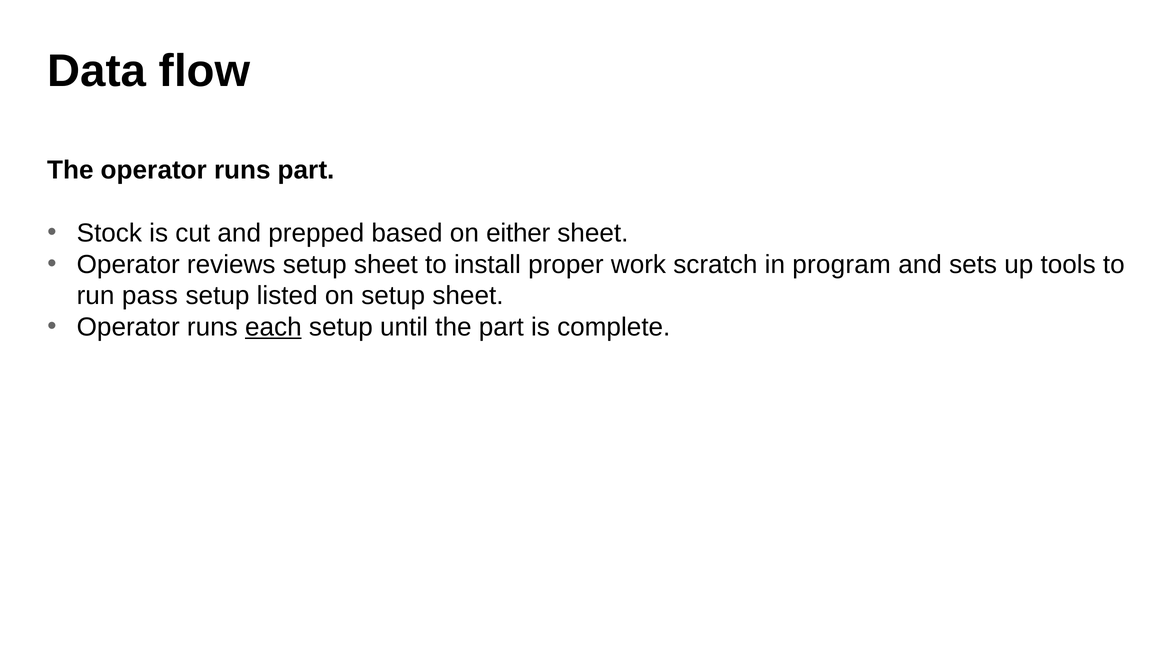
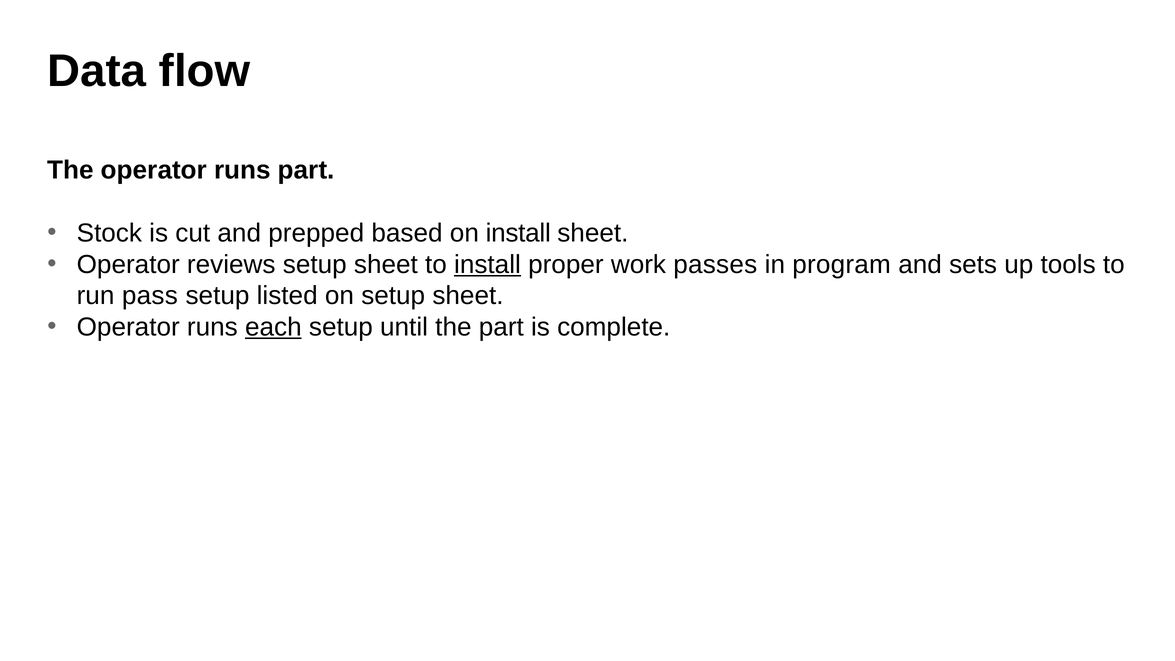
on either: either -> install
install at (487, 264) underline: none -> present
scratch: scratch -> passes
